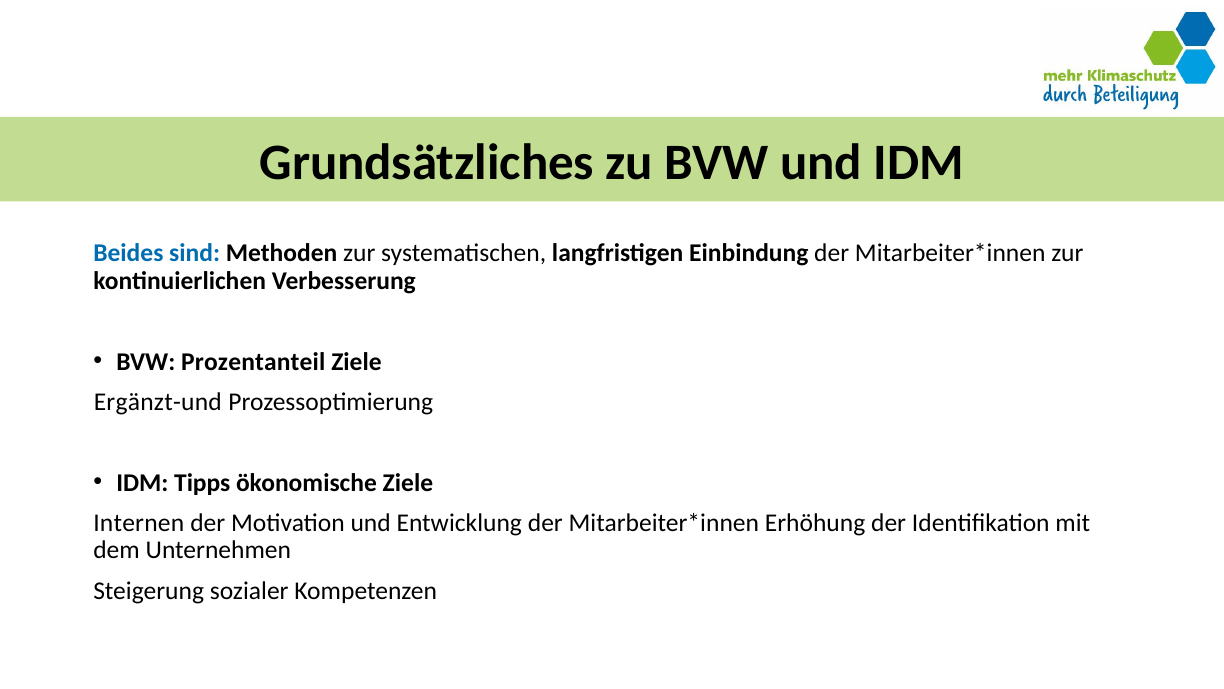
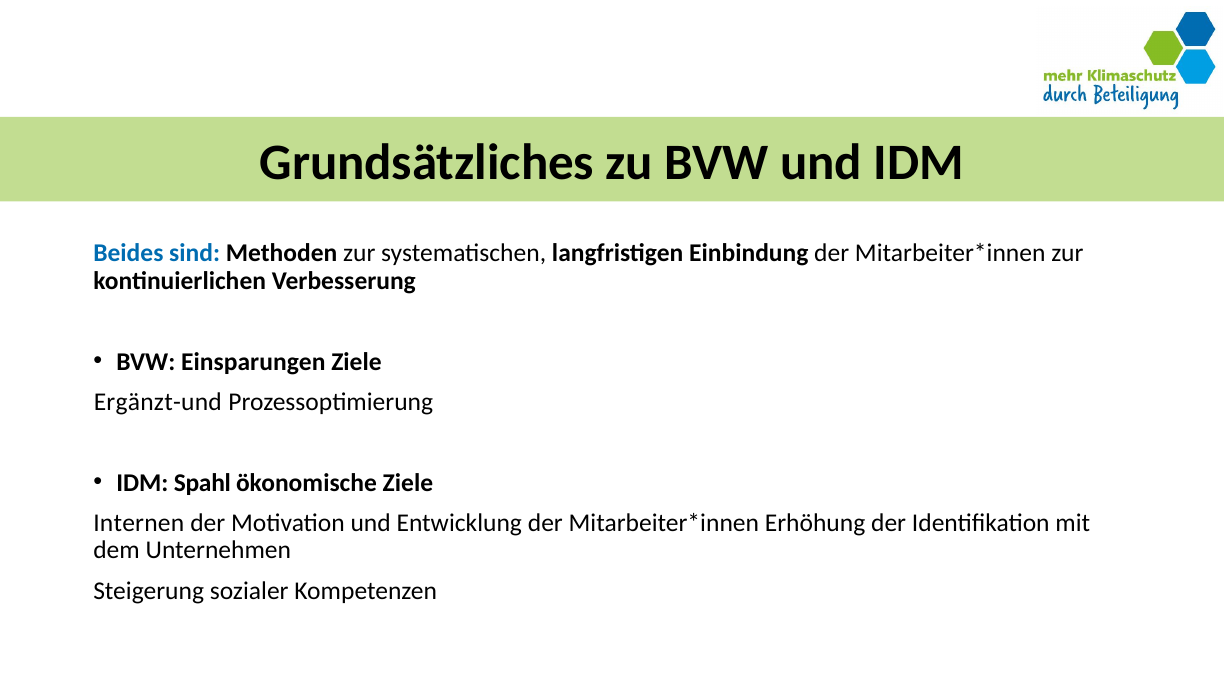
Prozentanteil: Prozentanteil -> Einsparungen
Tipps: Tipps -> Spahl
